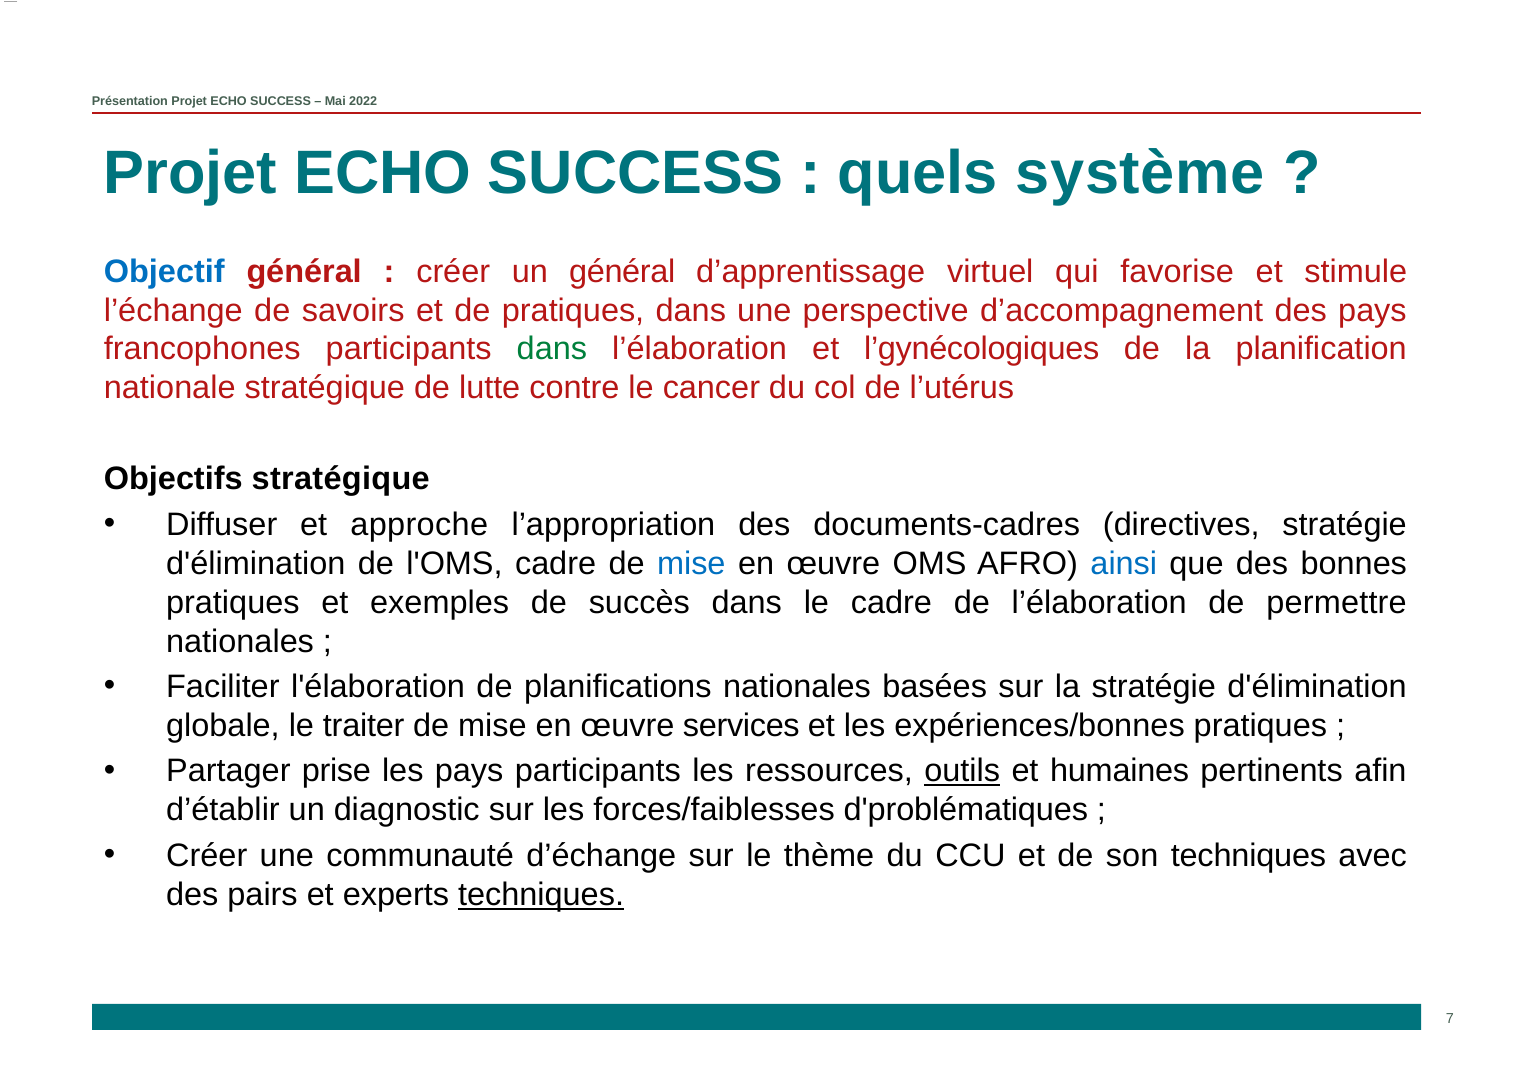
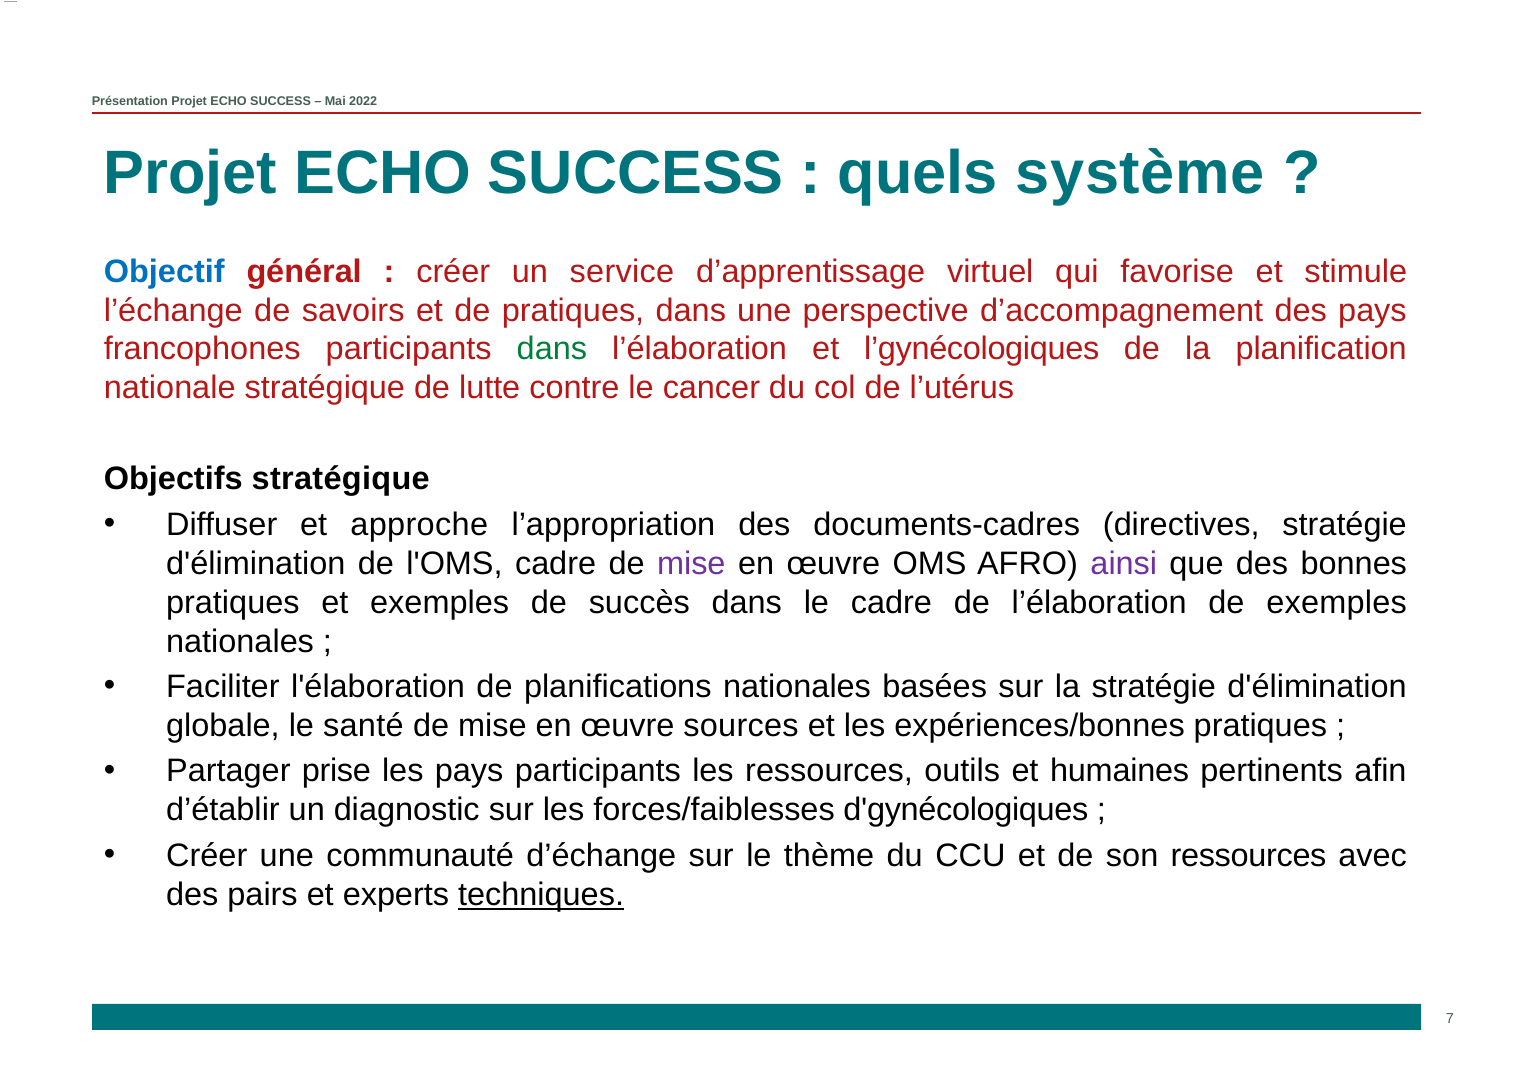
un général: général -> service
mise at (691, 564) colour: blue -> purple
ainsi colour: blue -> purple
de permettre: permettre -> exemples
traiter: traiter -> santé
services: services -> sources
outils underline: present -> none
d'problématiques: d'problématiques -> d'gynécologiques
son techniques: techniques -> ressources
